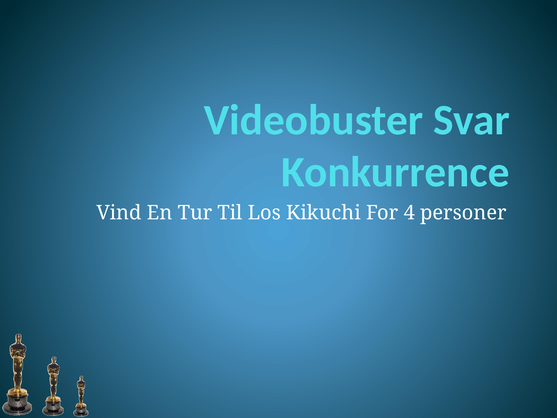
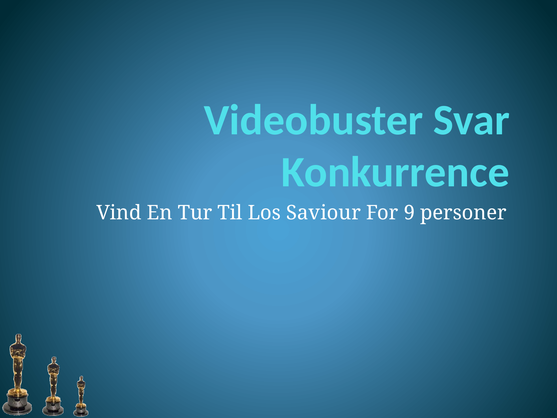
Kikuchi: Kikuchi -> Saviour
4: 4 -> 9
